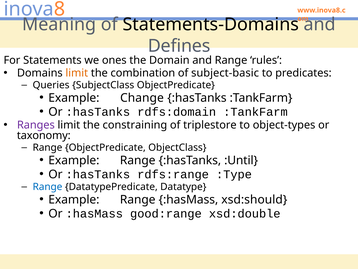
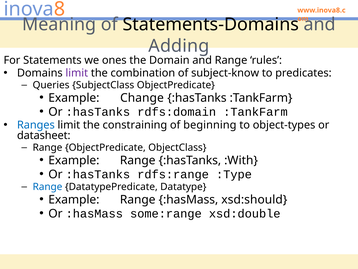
Defines: Defines -> Adding
limit at (77, 73) colour: orange -> purple
subject-basic: subject-basic -> subject-know
Ranges colour: purple -> blue
triplestore: triplestore -> beginning
taxonomy: taxonomy -> datasheet
:Until: :Until -> :With
good:range: good:range -> some:range
